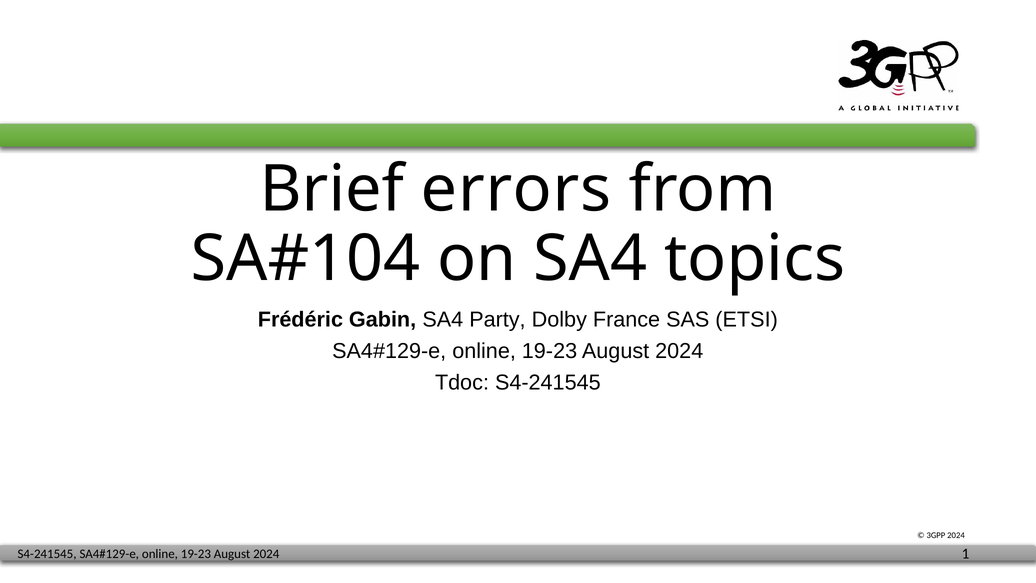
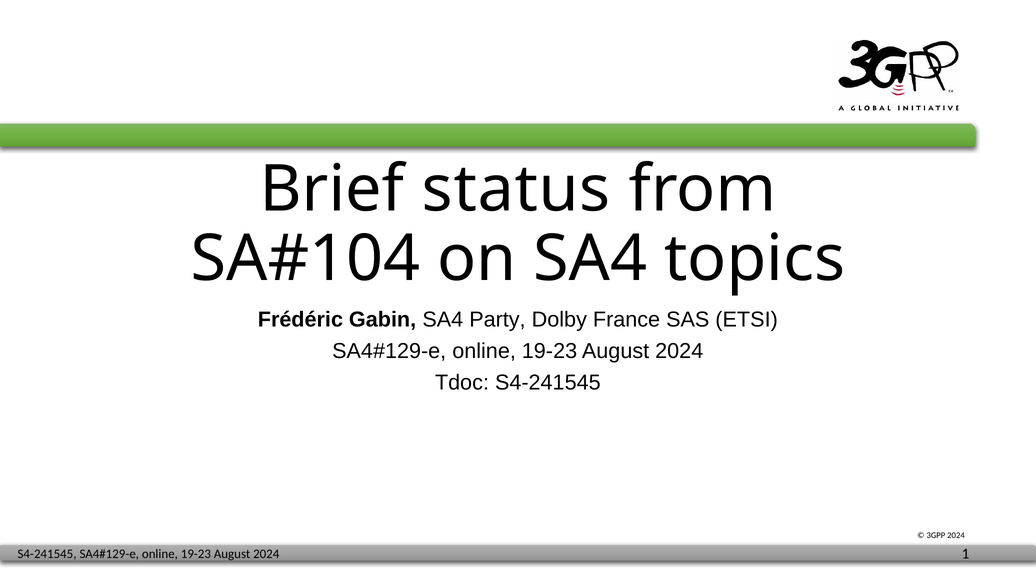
errors: errors -> status
